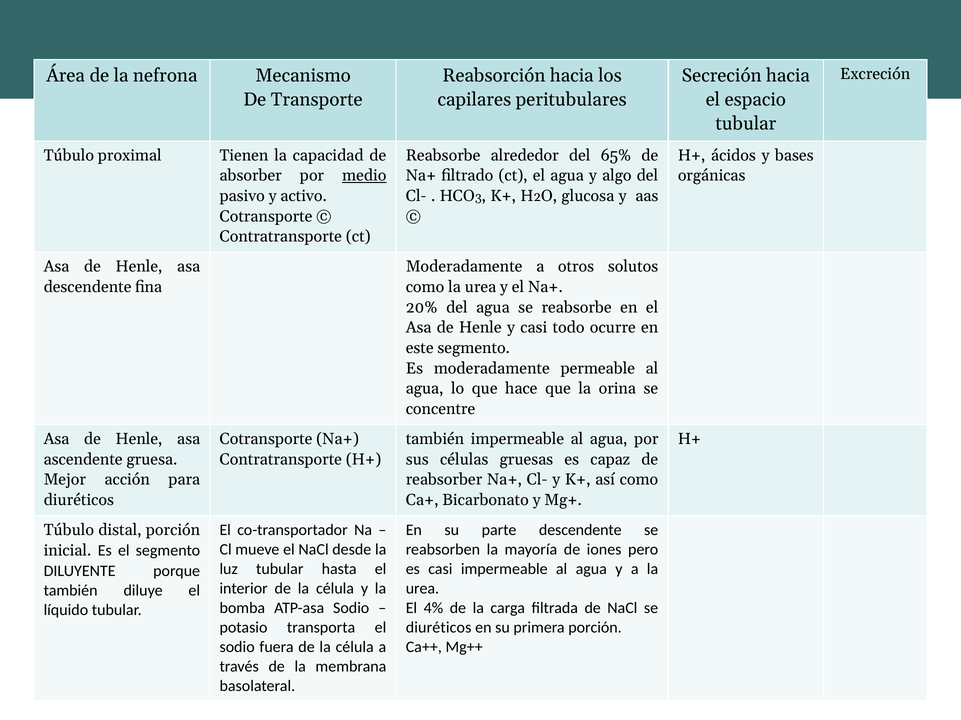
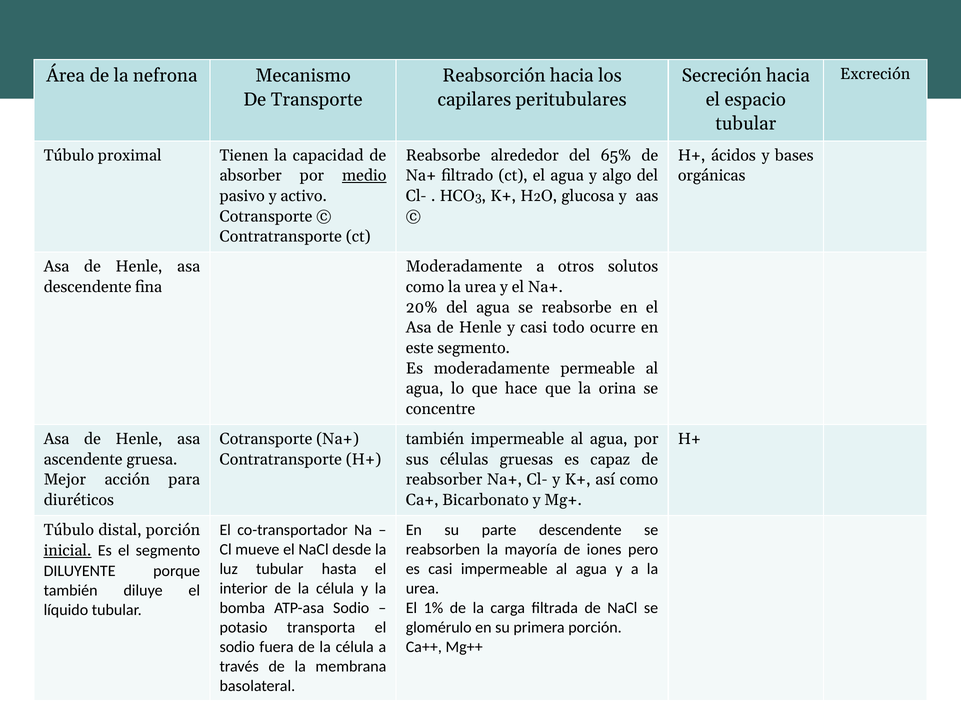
inicial underline: none -> present
4%: 4% -> 1%
diuréticos at (439, 628): diuréticos -> glomérulo
